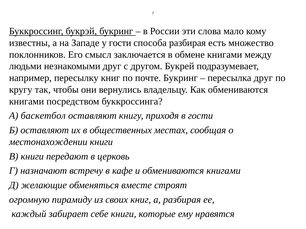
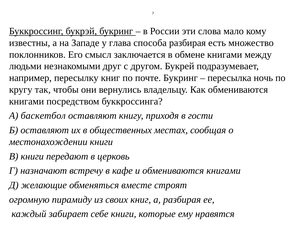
у гости: гости -> глава
пересылка друг: друг -> ночь
